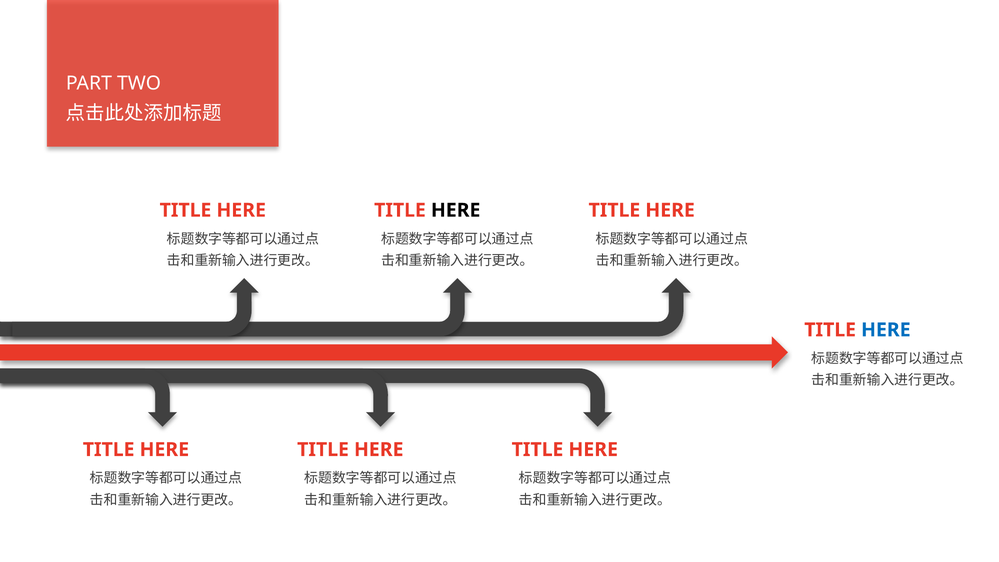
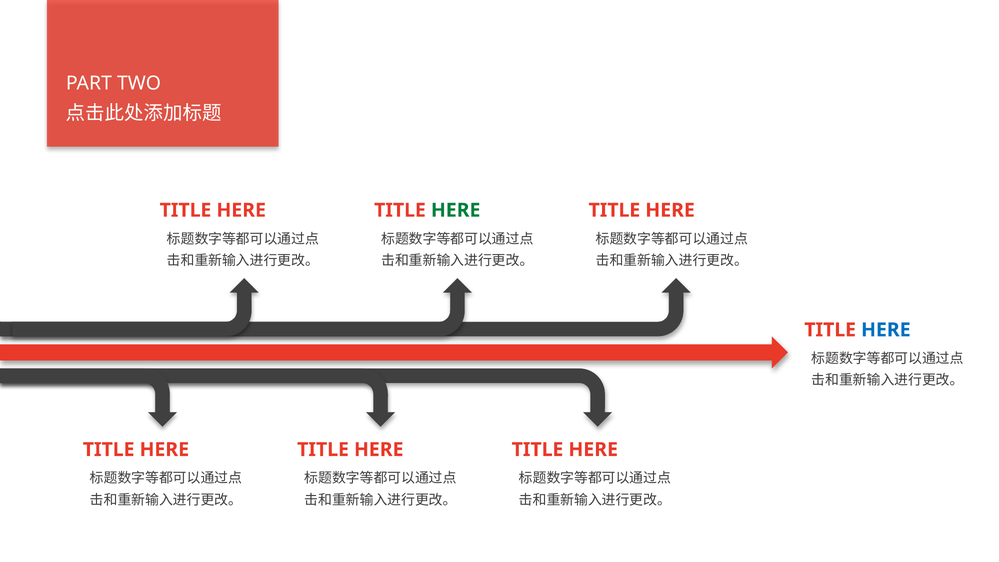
HERE at (456, 210) colour: black -> green
